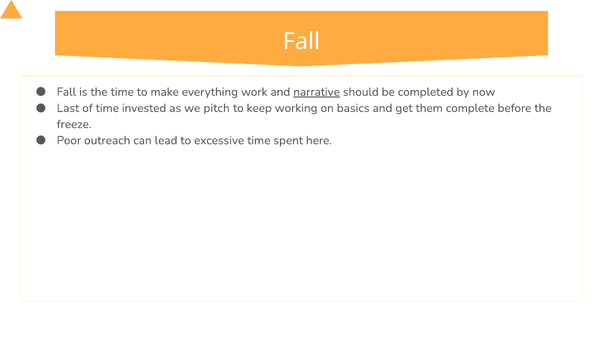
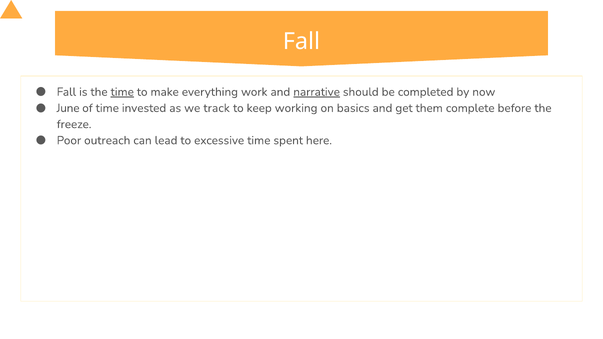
time at (122, 92) underline: none -> present
Last: Last -> June
pitch: pitch -> track
